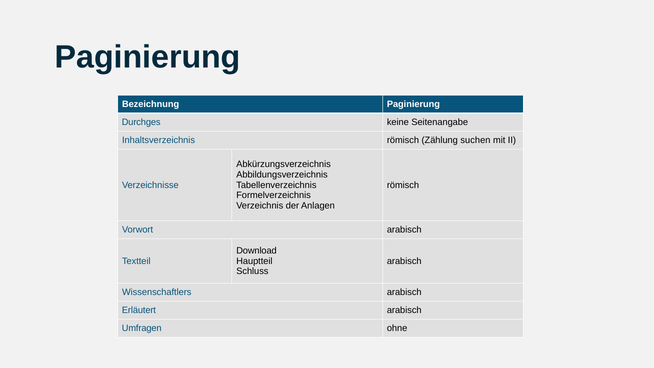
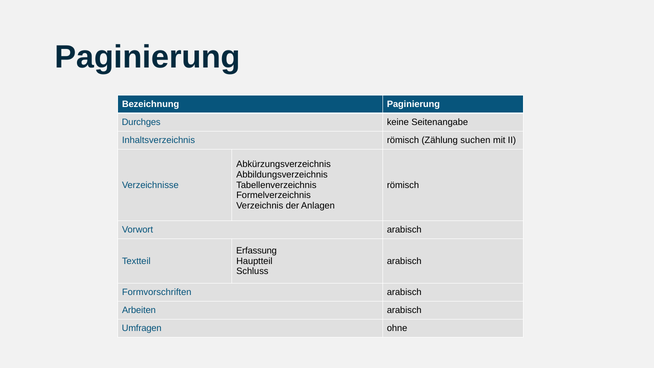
Download: Download -> Erfassung
Wissenschaftlers: Wissenschaftlers -> Formvorschriften
Erläutert: Erläutert -> Arbeiten
